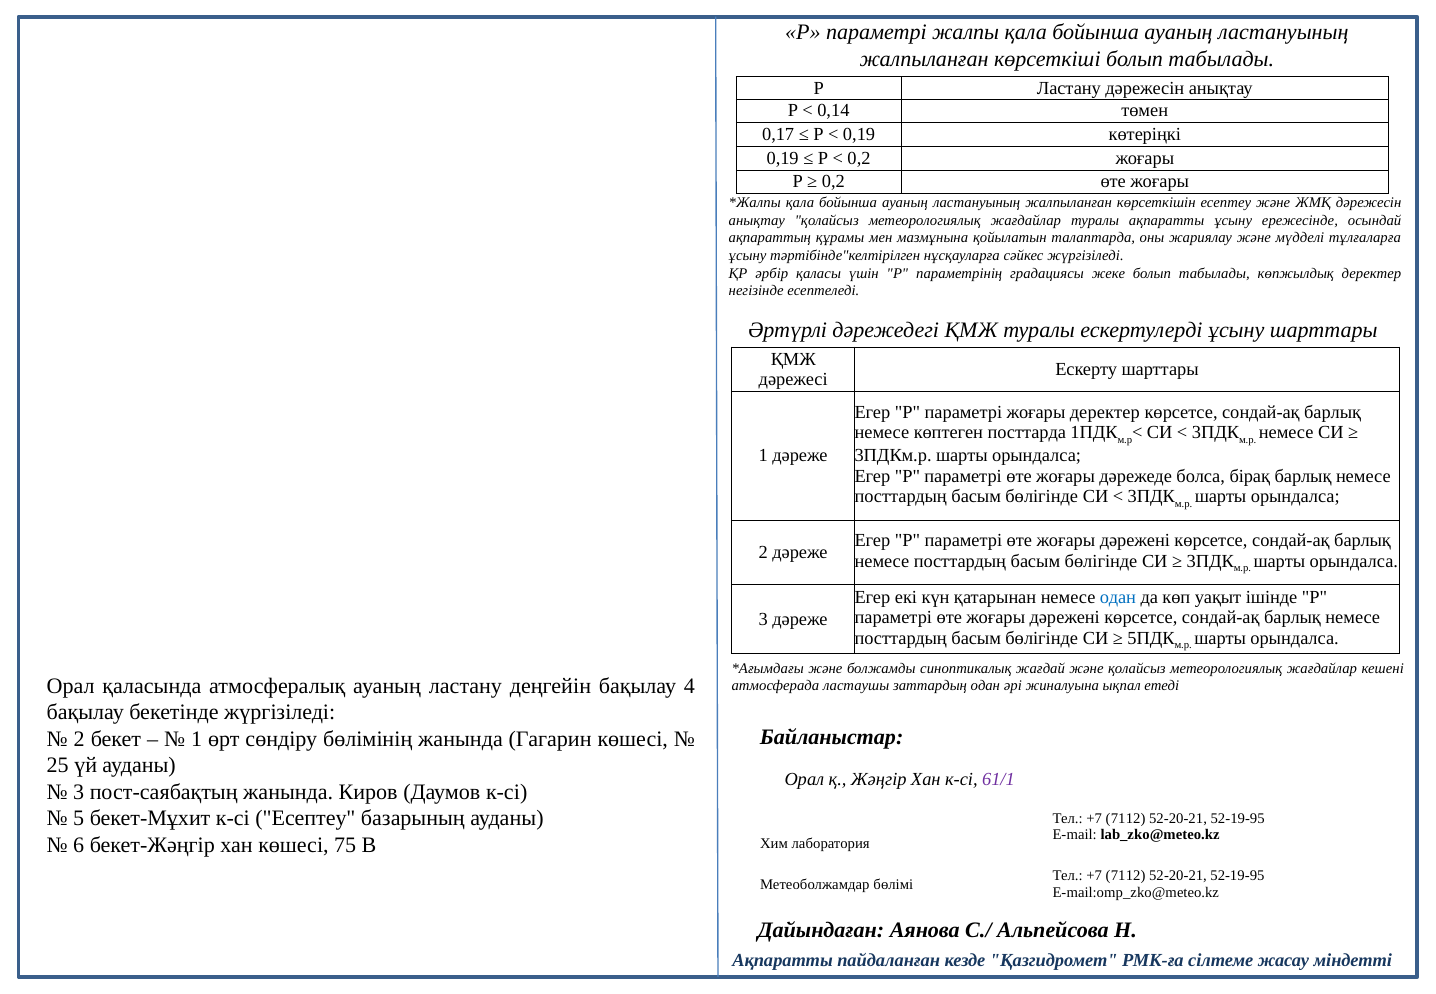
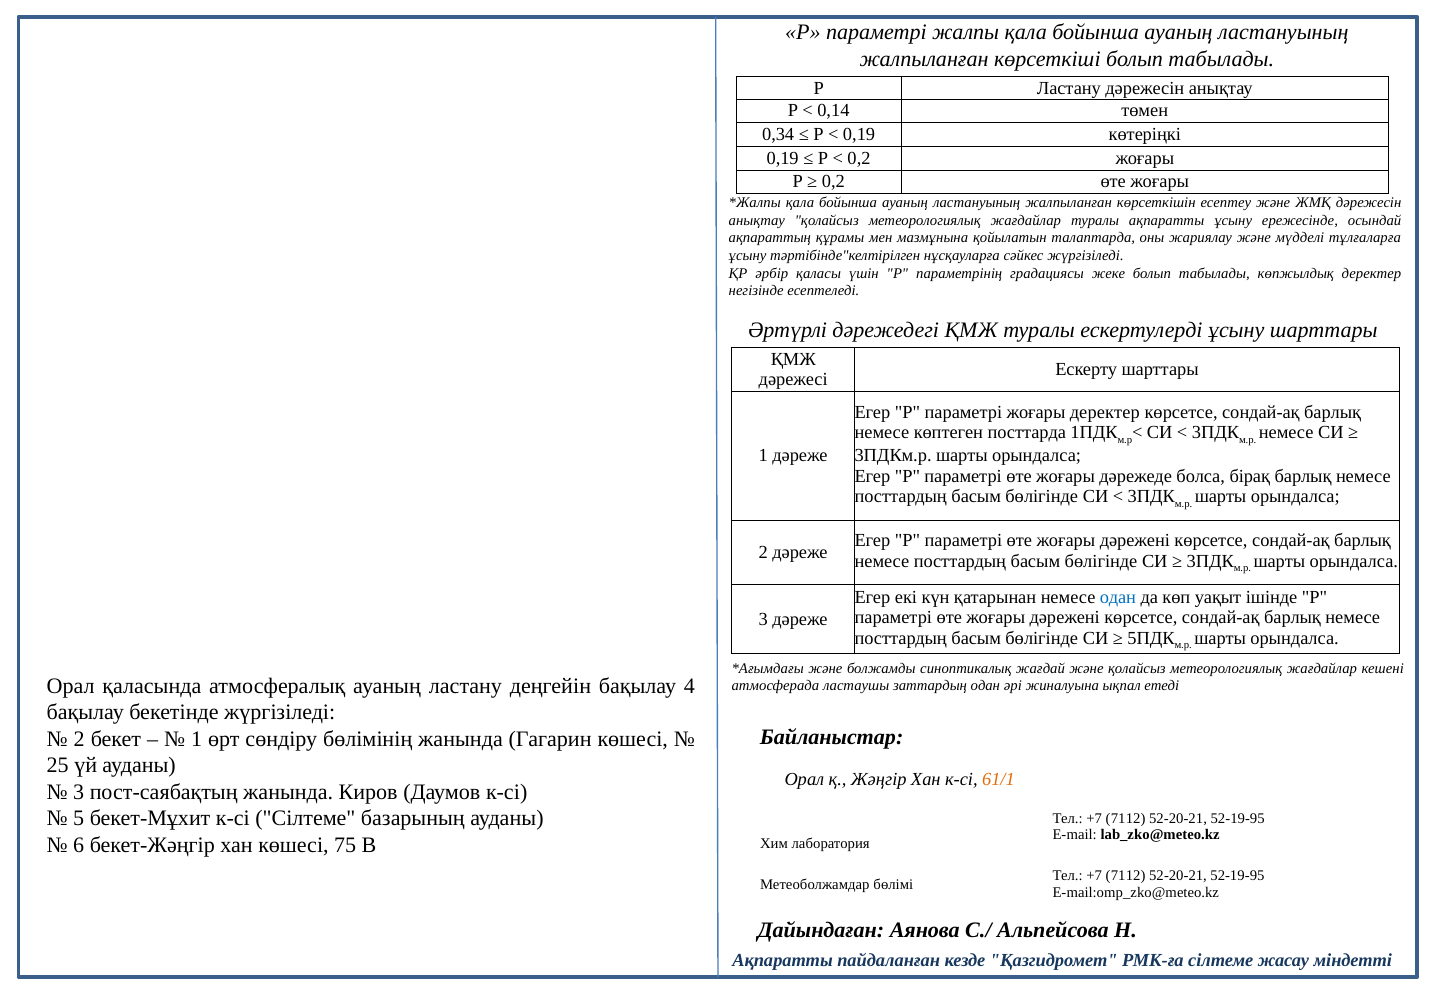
0,17: 0,17 -> 0,34
61/1 colour: purple -> orange
к-сі Есептеу: Есептеу -> Сілтеме
